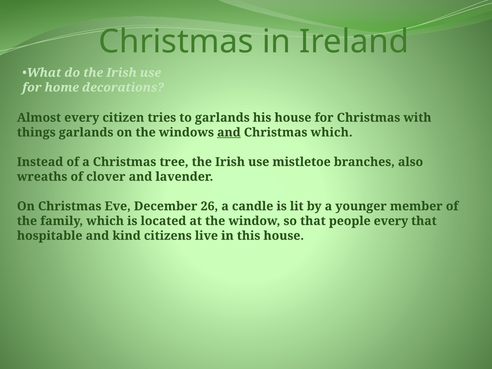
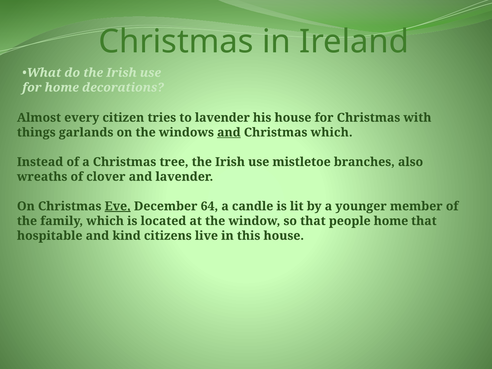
to garlands: garlands -> lavender
Eve underline: none -> present
26: 26 -> 64
people every: every -> home
